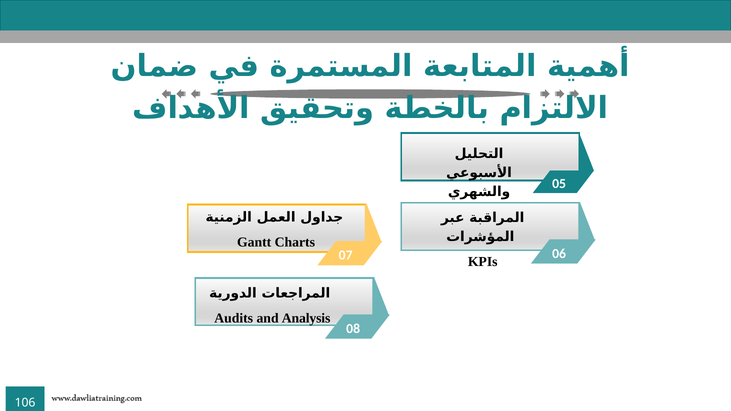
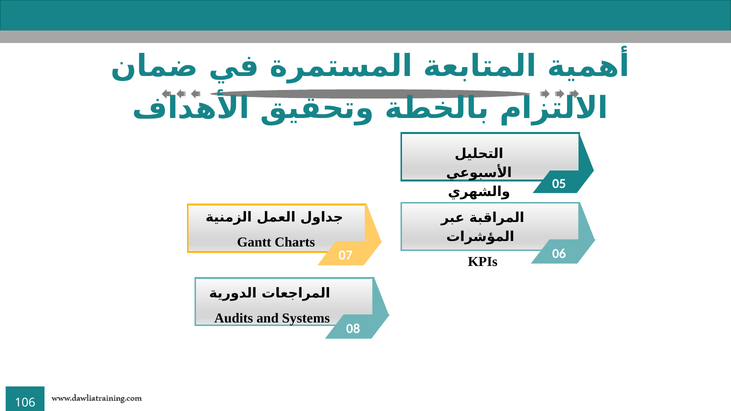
Analysis: Analysis -> Systems
